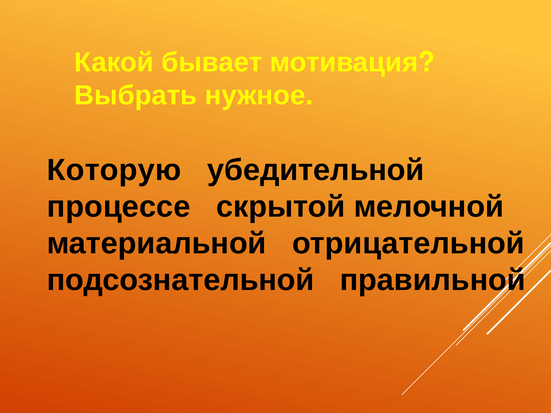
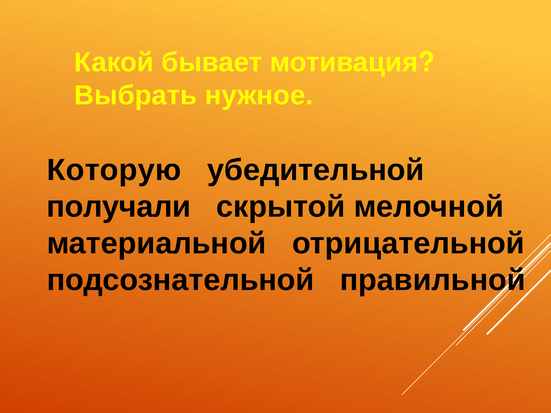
процессе: процессе -> получали
